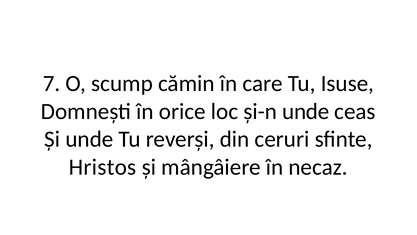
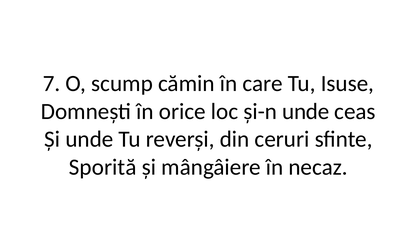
Hristos: Hristos -> Sporită
